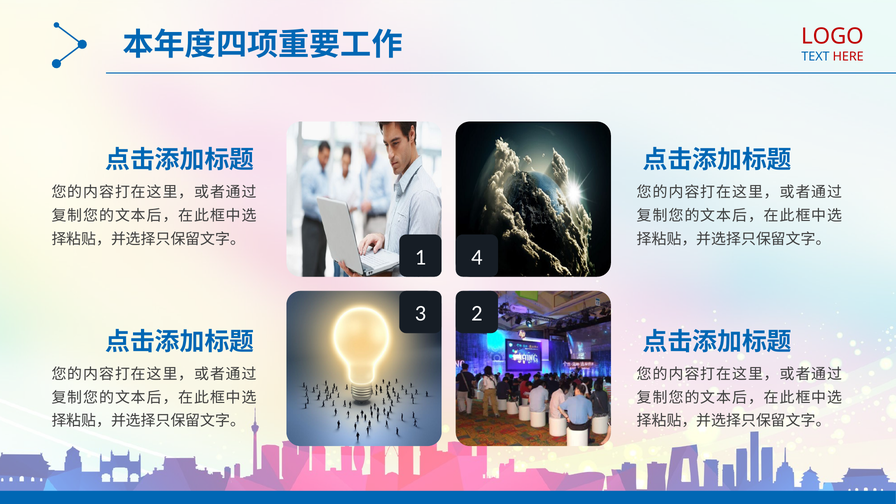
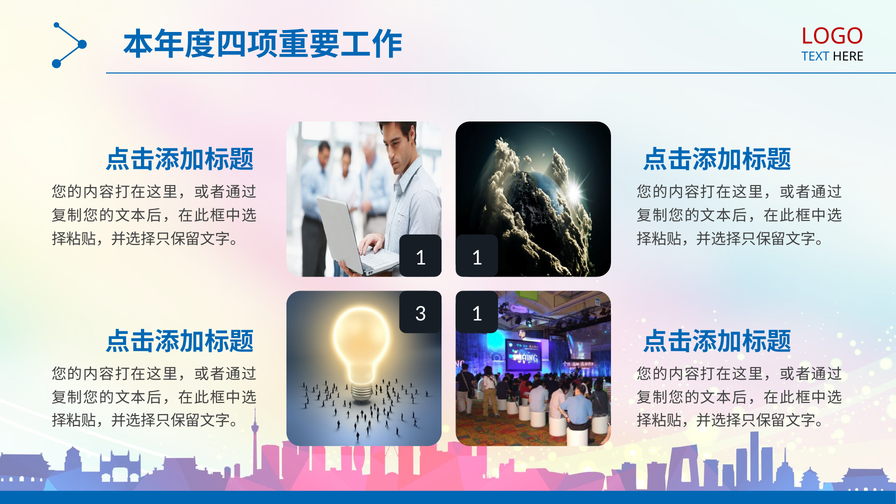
HERE colour: red -> black
1 4: 4 -> 1
3 2: 2 -> 1
